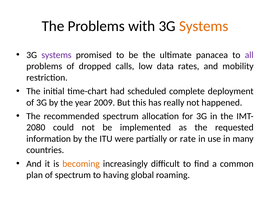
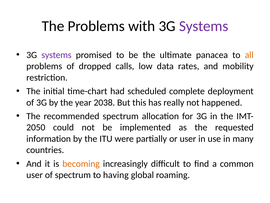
Systems at (204, 26) colour: orange -> purple
all colour: purple -> orange
2009: 2009 -> 2038
2080: 2080 -> 2050
or rate: rate -> user
plan at (35, 175): plan -> user
